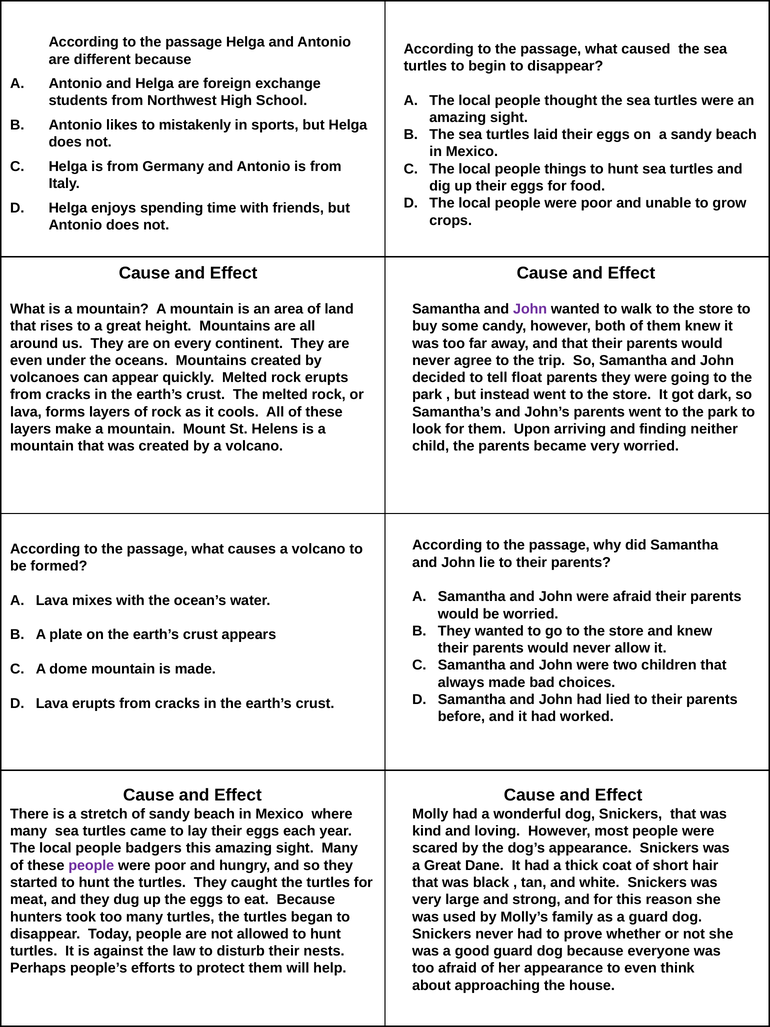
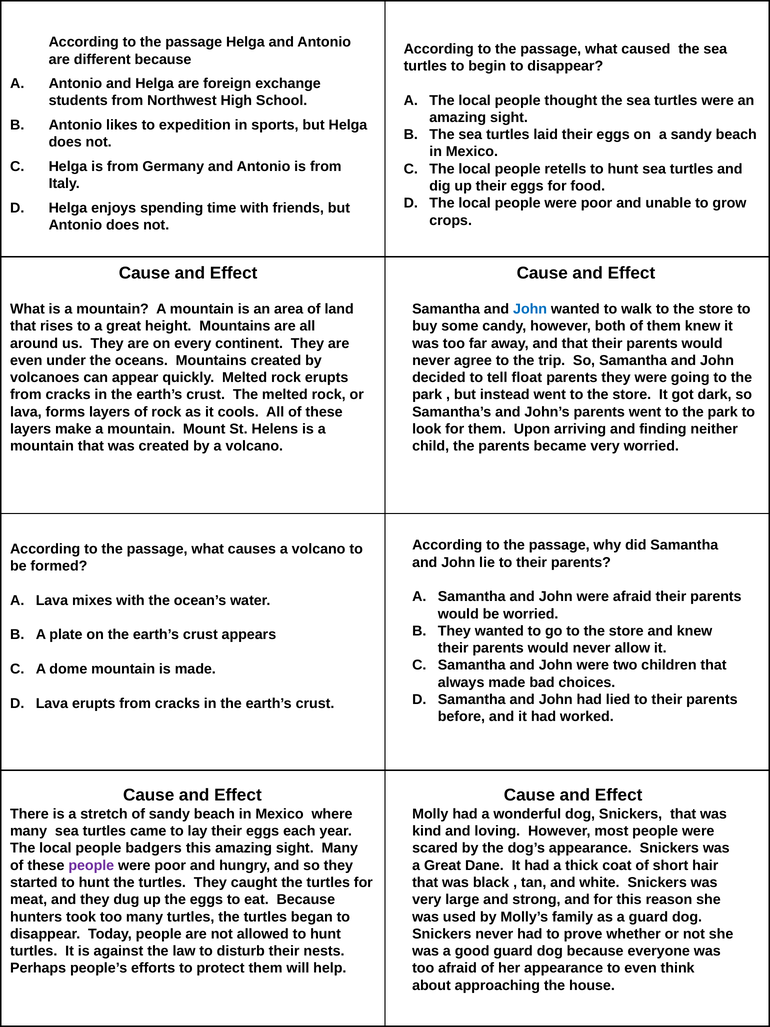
mistakenly: mistakenly -> expedition
things: things -> retells
John at (530, 309) colour: purple -> blue
